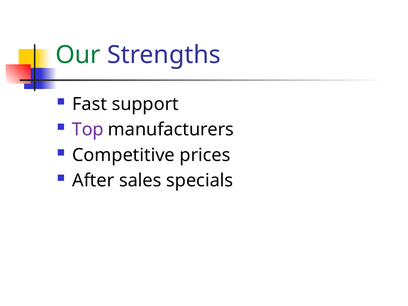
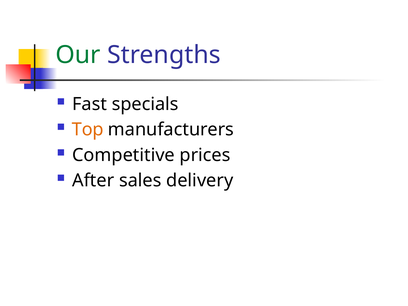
support: support -> specials
Top colour: purple -> orange
specials: specials -> delivery
